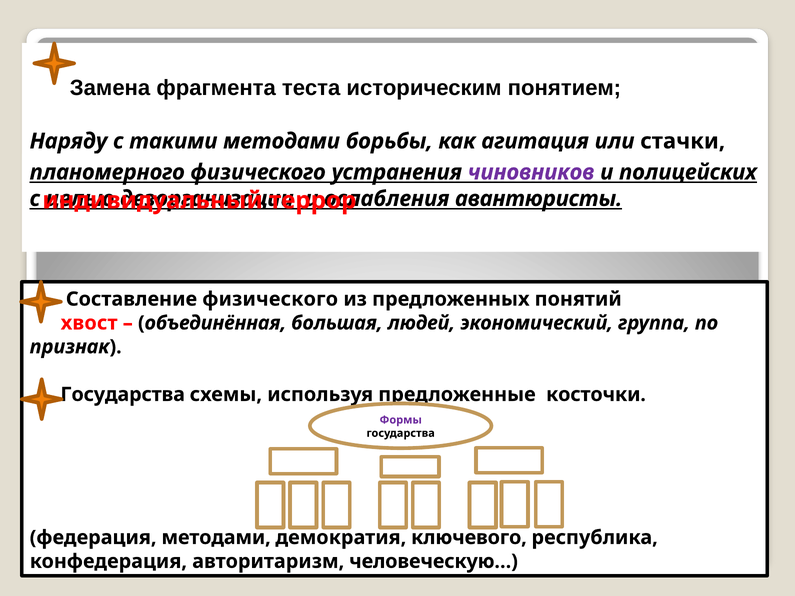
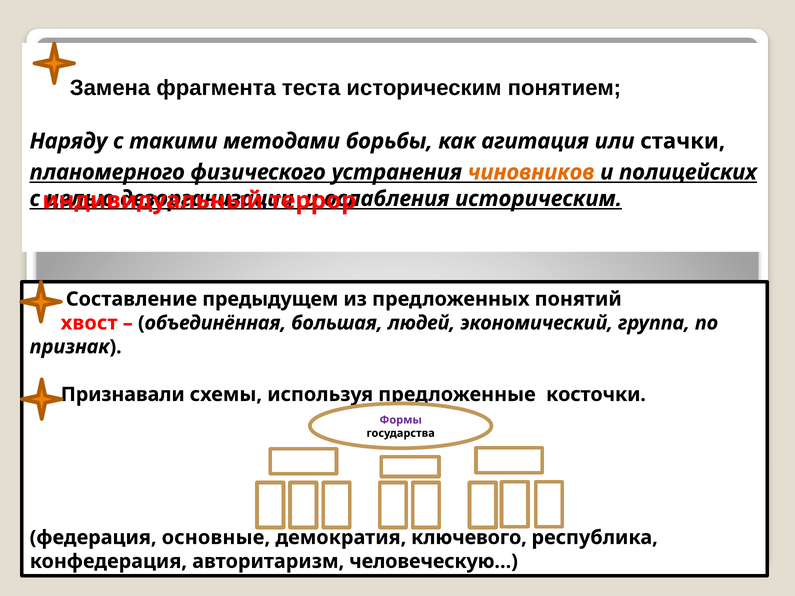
чиновников colour: purple -> orange
ослабления авантюристы: авантюристы -> историческим
Составление физического: физического -> предыдущем
Государства at (123, 395): Государства -> Признавали
федерация методами: методами -> основные
